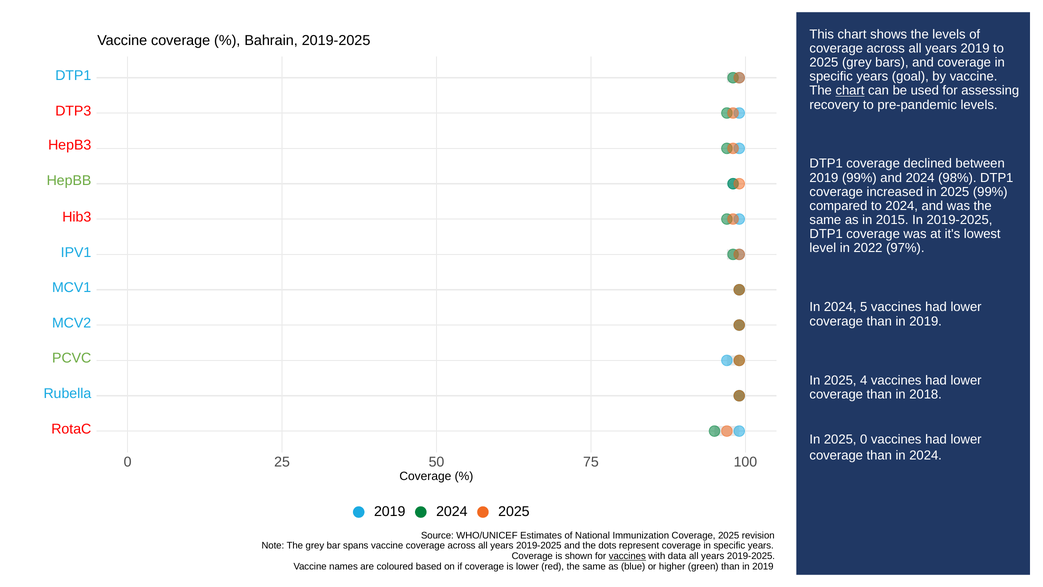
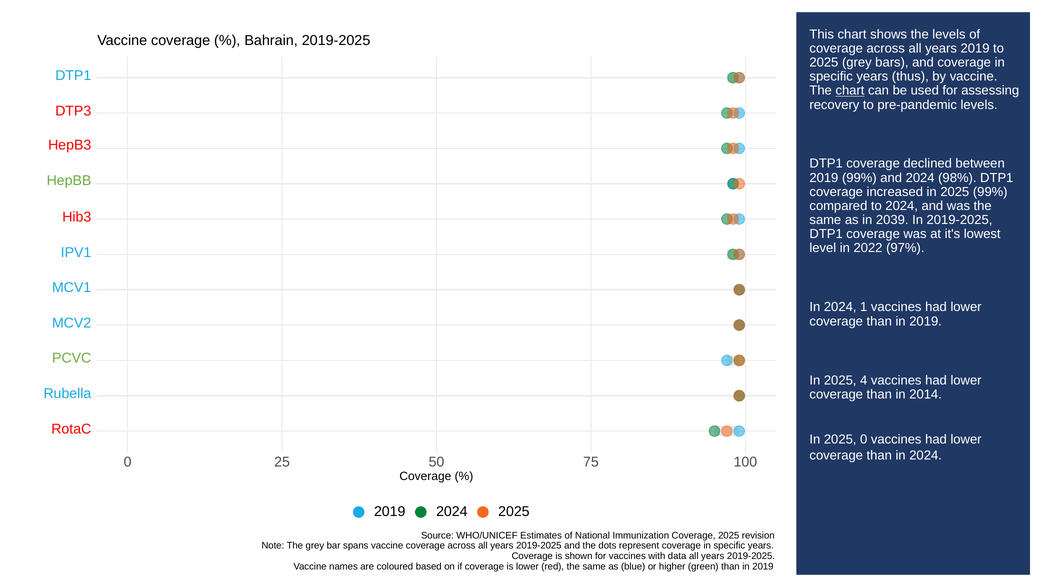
goal: goal -> thus
2015: 2015 -> 2039
5: 5 -> 1
2018: 2018 -> 2014
vaccines at (627, 556) underline: present -> none
